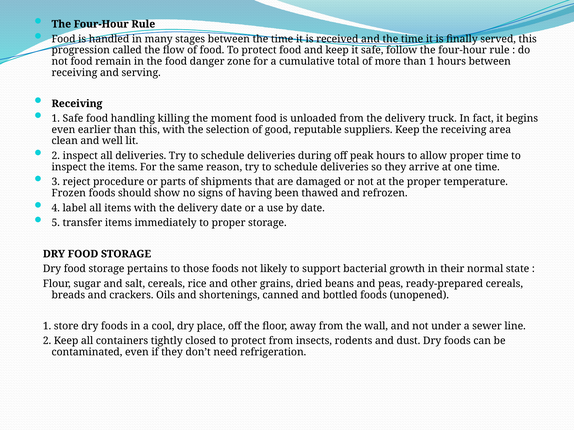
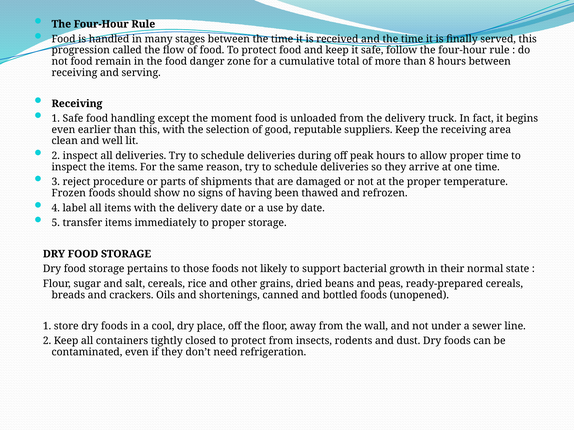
than 1: 1 -> 8
killing: killing -> except
